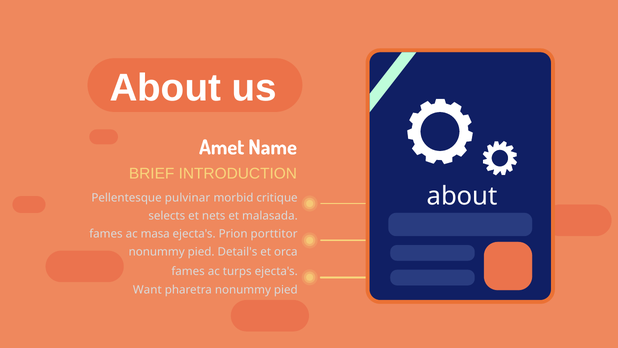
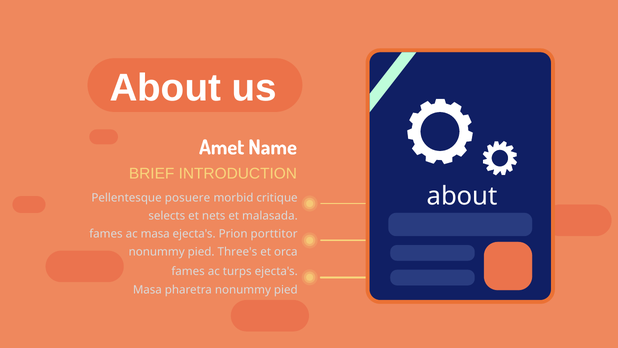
pulvinar: pulvinar -> posuere
Detail's: Detail's -> Three's
Want at (147, 289): Want -> Masa
